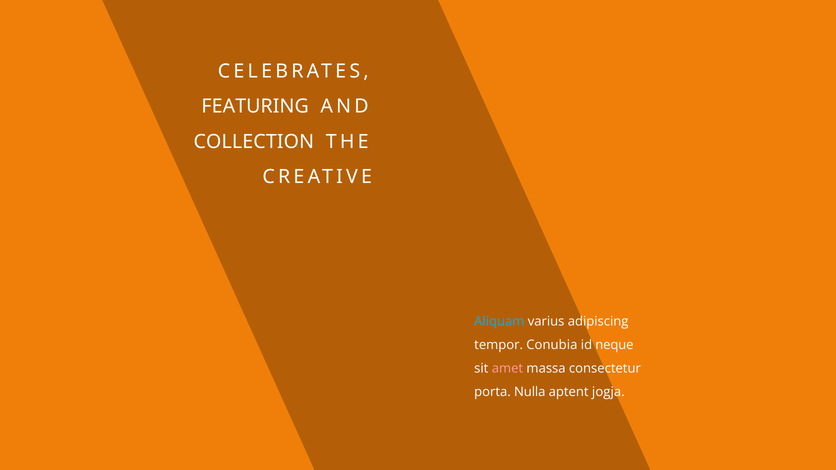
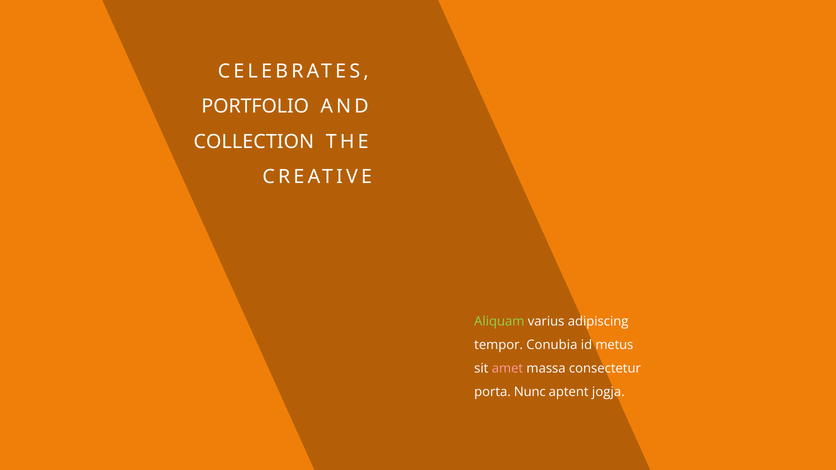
FEATURING: FEATURING -> PORTFOLIO
Aliquam colour: light blue -> light green
neque: neque -> metus
Nulla: Nulla -> Nunc
